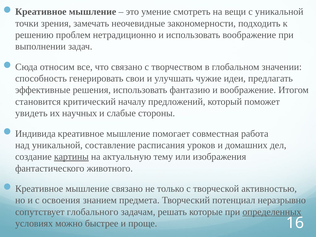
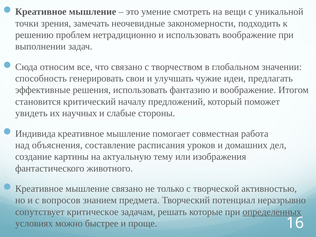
над уникальной: уникальной -> объяснения
картины underline: present -> none
освоения: освоения -> вопросов
глобального: глобального -> критическое
